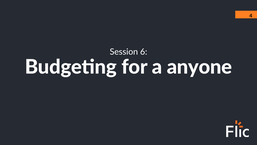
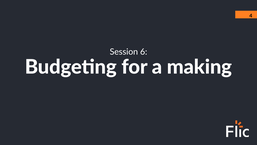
anyone: anyone -> making
